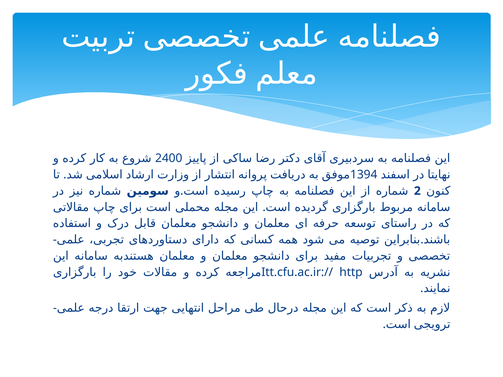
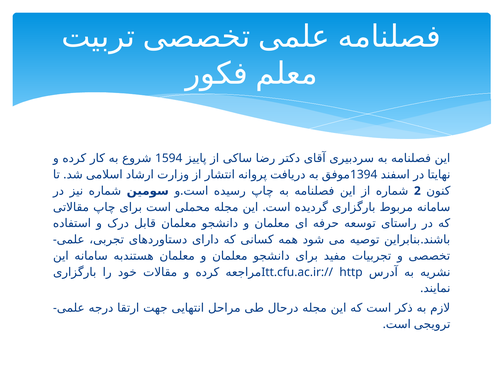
2400: 2400 -> 1594
